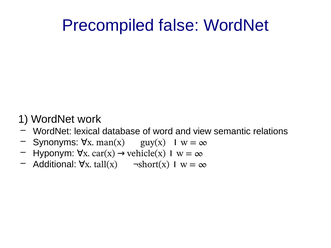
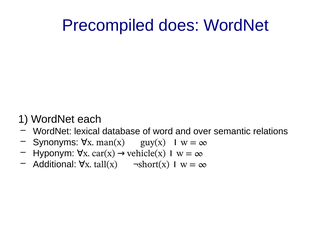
false: false -> does
work: work -> each
view: view -> over
